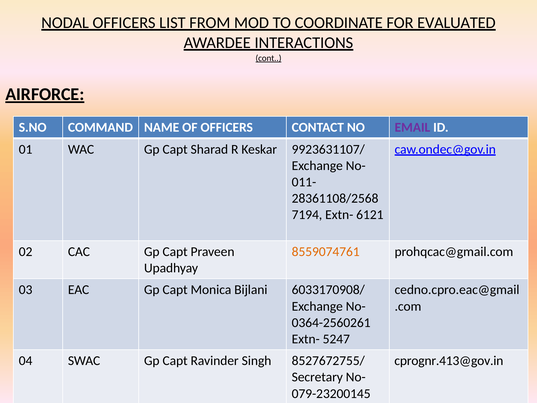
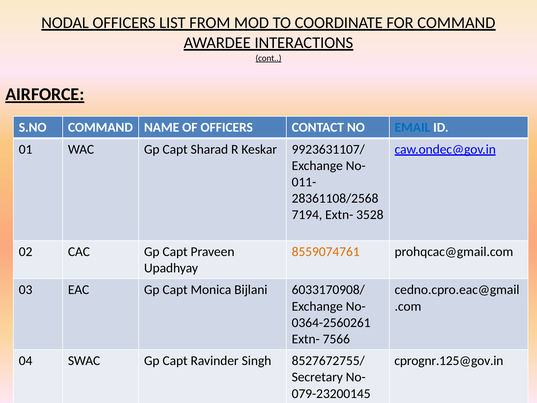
FOR EVALUATED: EVALUATED -> COMMAND
EMAIL colour: purple -> blue
6121: 6121 -> 3528
5247: 5247 -> 7566
cprognr.413@gov.in: cprognr.413@gov.in -> cprognr.125@gov.in
